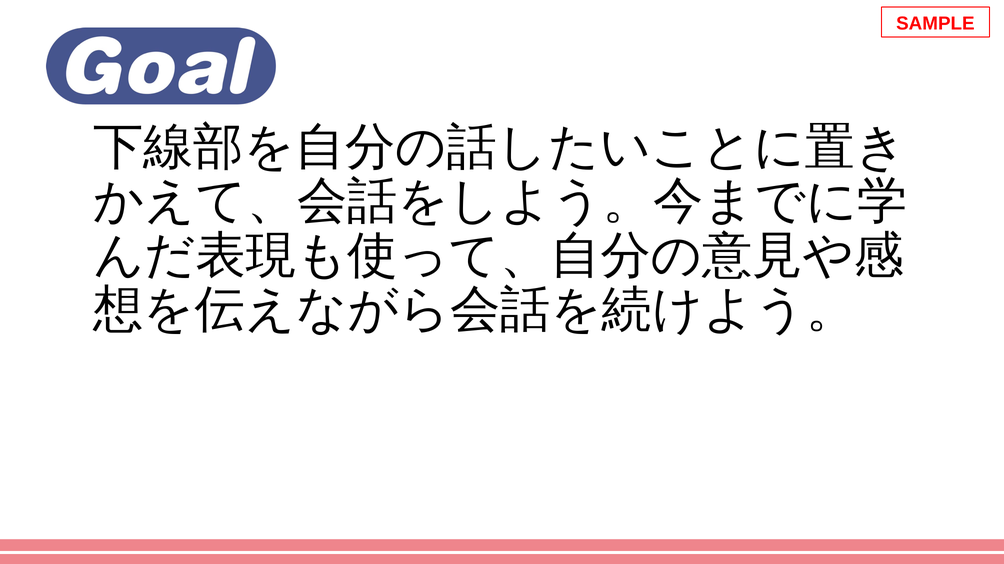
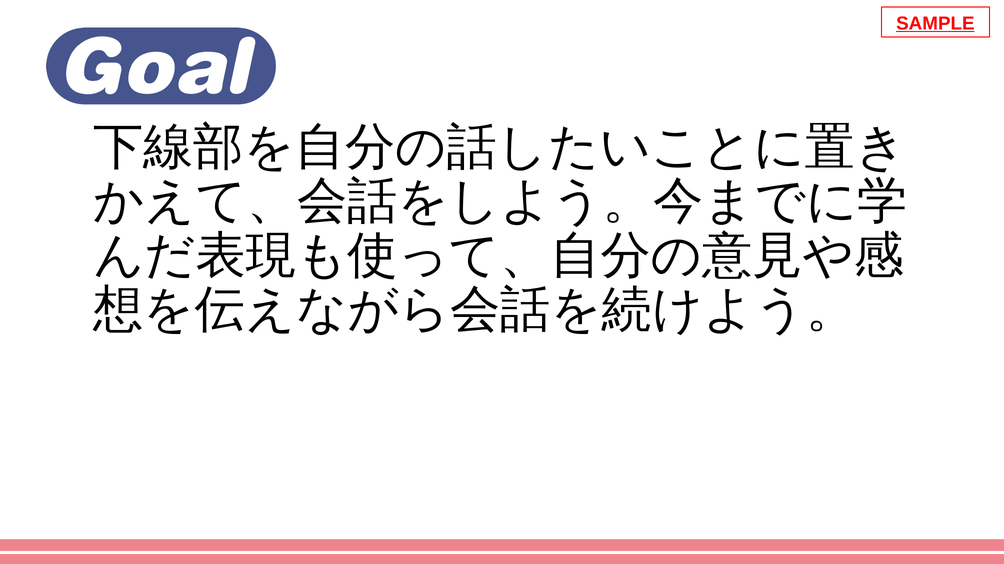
SAMPLE underline: none -> present
